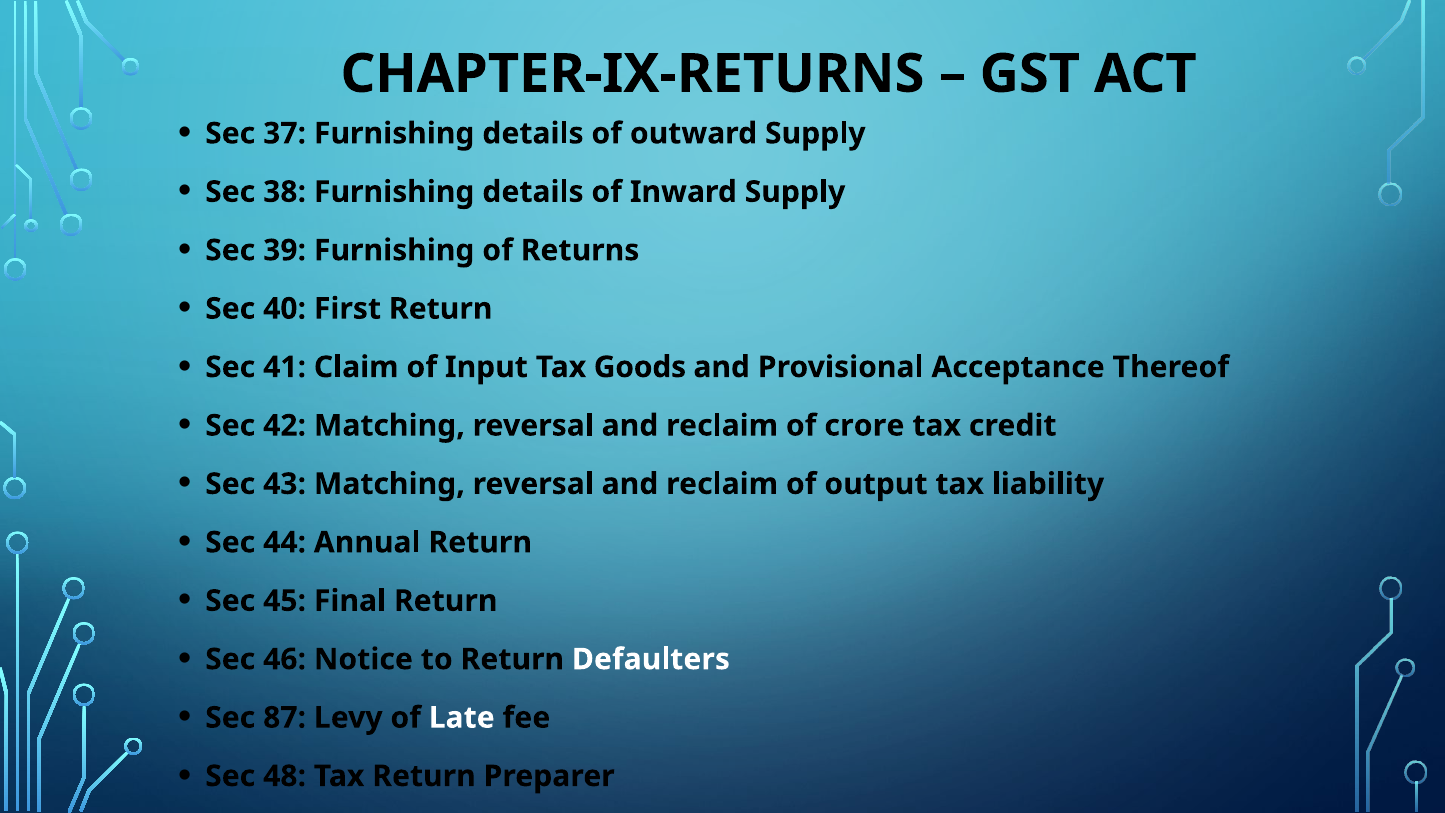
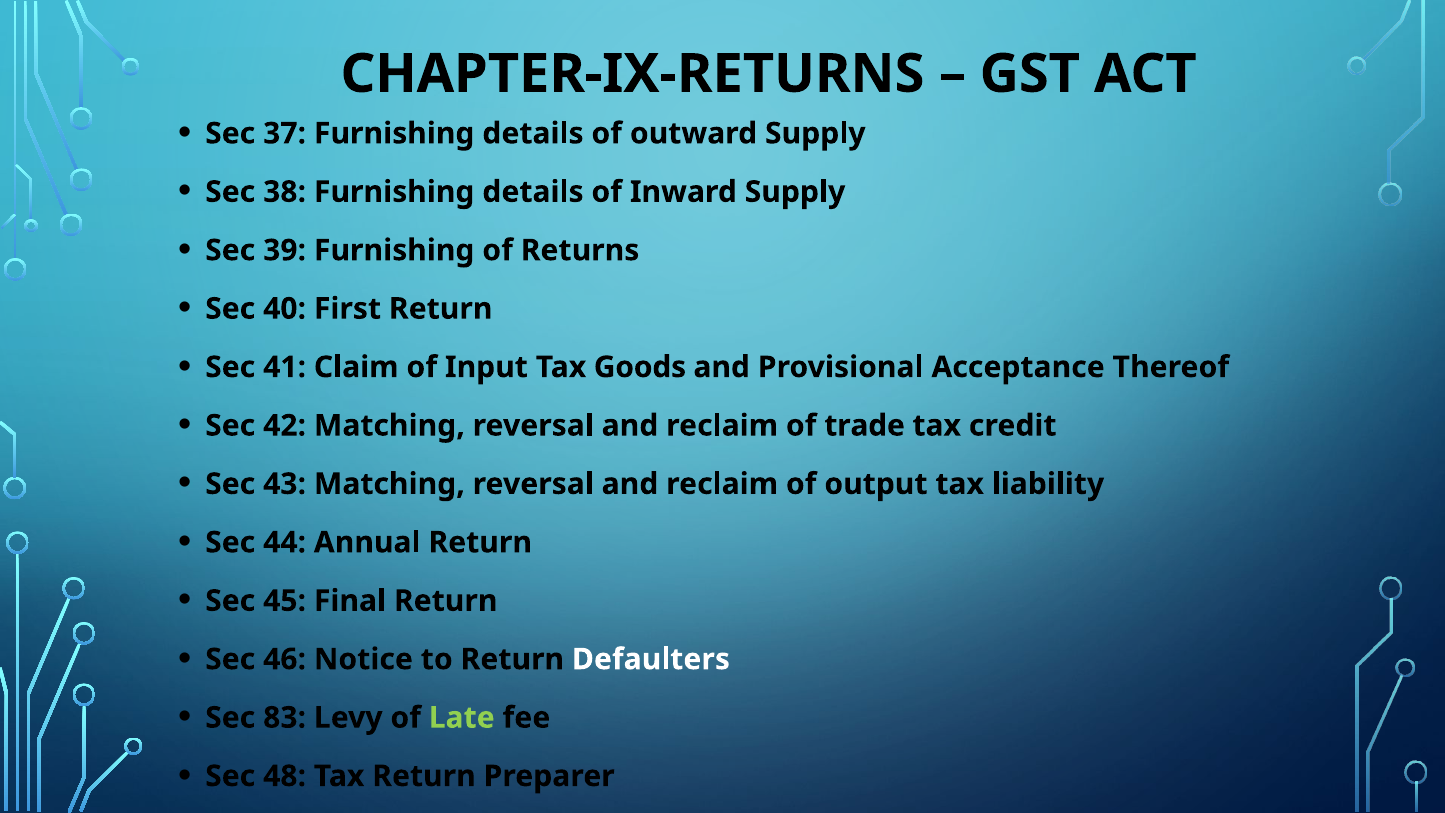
crore: crore -> trade
87: 87 -> 83
Late colour: white -> light green
